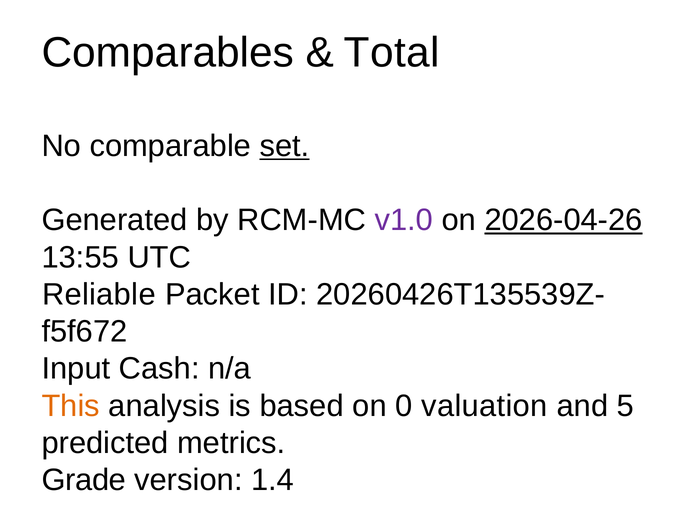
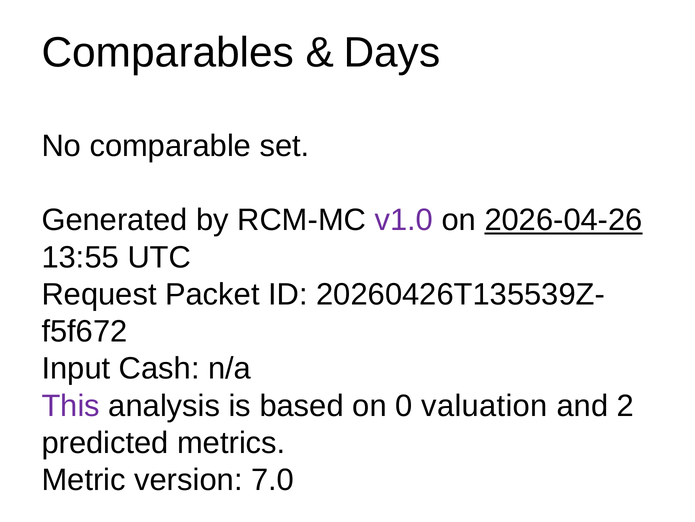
Total: Total -> Days
set underline: present -> none
Reliable: Reliable -> Request
This colour: orange -> purple
5: 5 -> 2
Grade: Grade -> Metric
1.4: 1.4 -> 7.0
